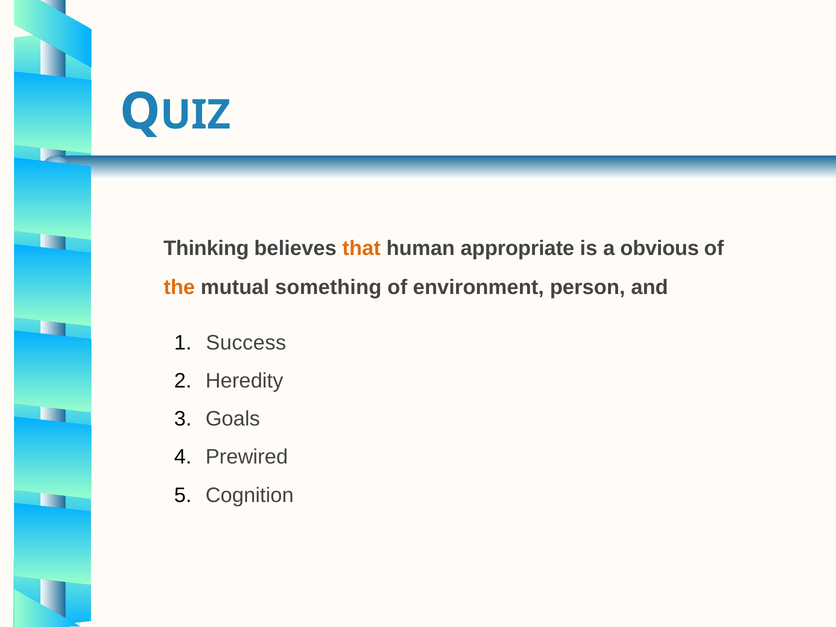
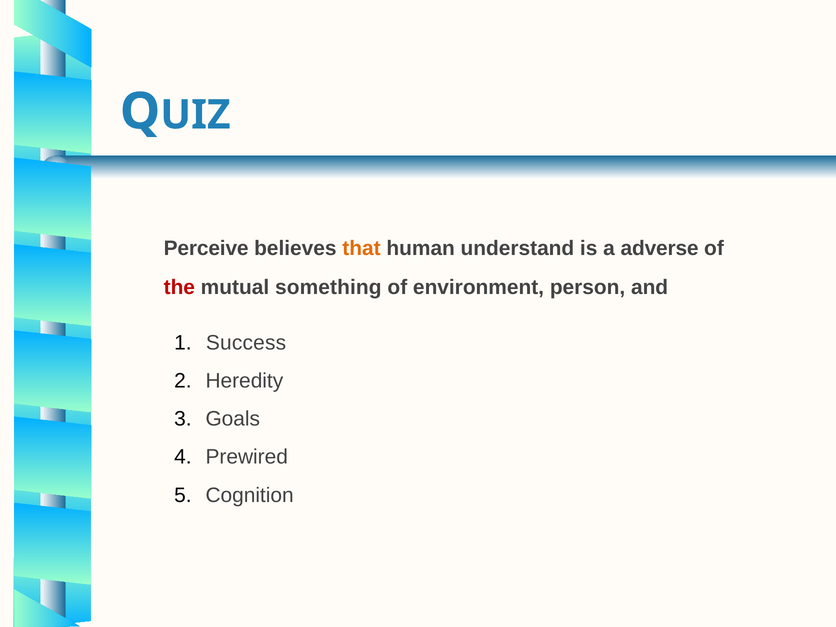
Thinking: Thinking -> Perceive
appropriate: appropriate -> understand
obvious: obvious -> adverse
the colour: orange -> red
